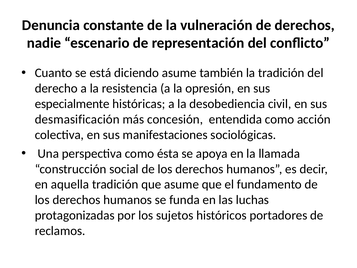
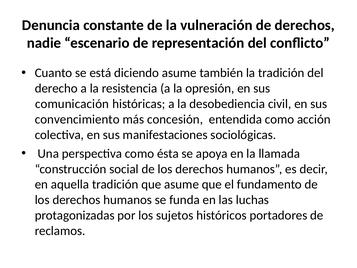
especialmente: especialmente -> comunicación
desmasificación: desmasificación -> convencimiento
